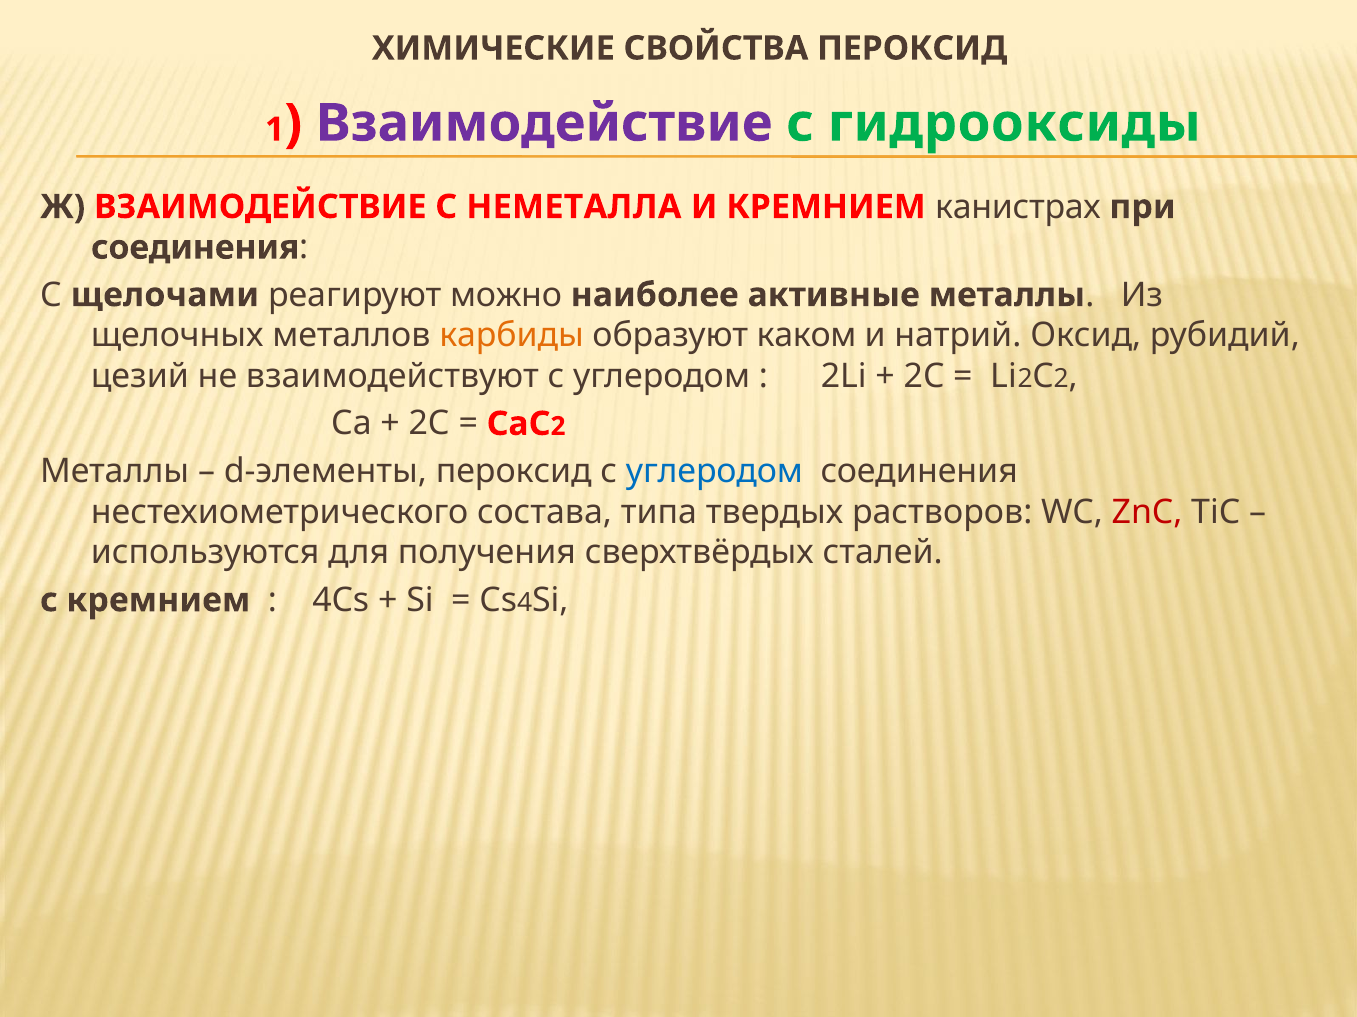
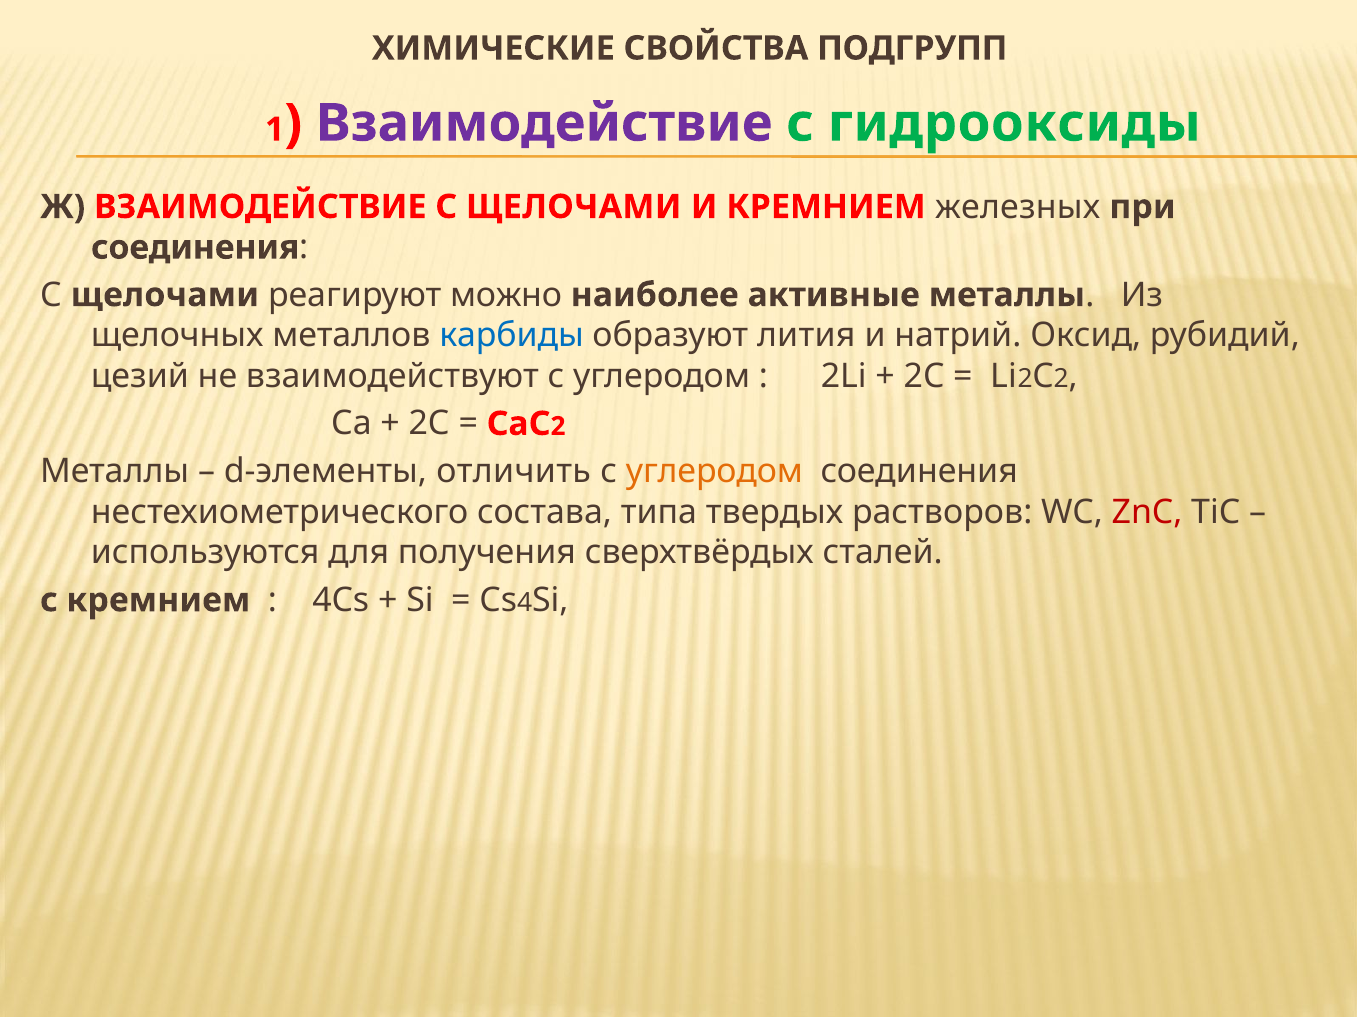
СВОЙСТВА ПЕРОКСИД: ПЕРОКСИД -> ПОДГРУПП
ВЗАИМОДЕЙСТВИЕ С НЕМЕТАЛЛА: НЕМЕТАЛЛА -> ЩЕЛОЧАМИ
канистрах: канистрах -> железных
карбиды colour: orange -> blue
каком: каком -> лития
d-элементы пероксид: пероксид -> отличить
углеродом at (714, 472) colour: blue -> orange
